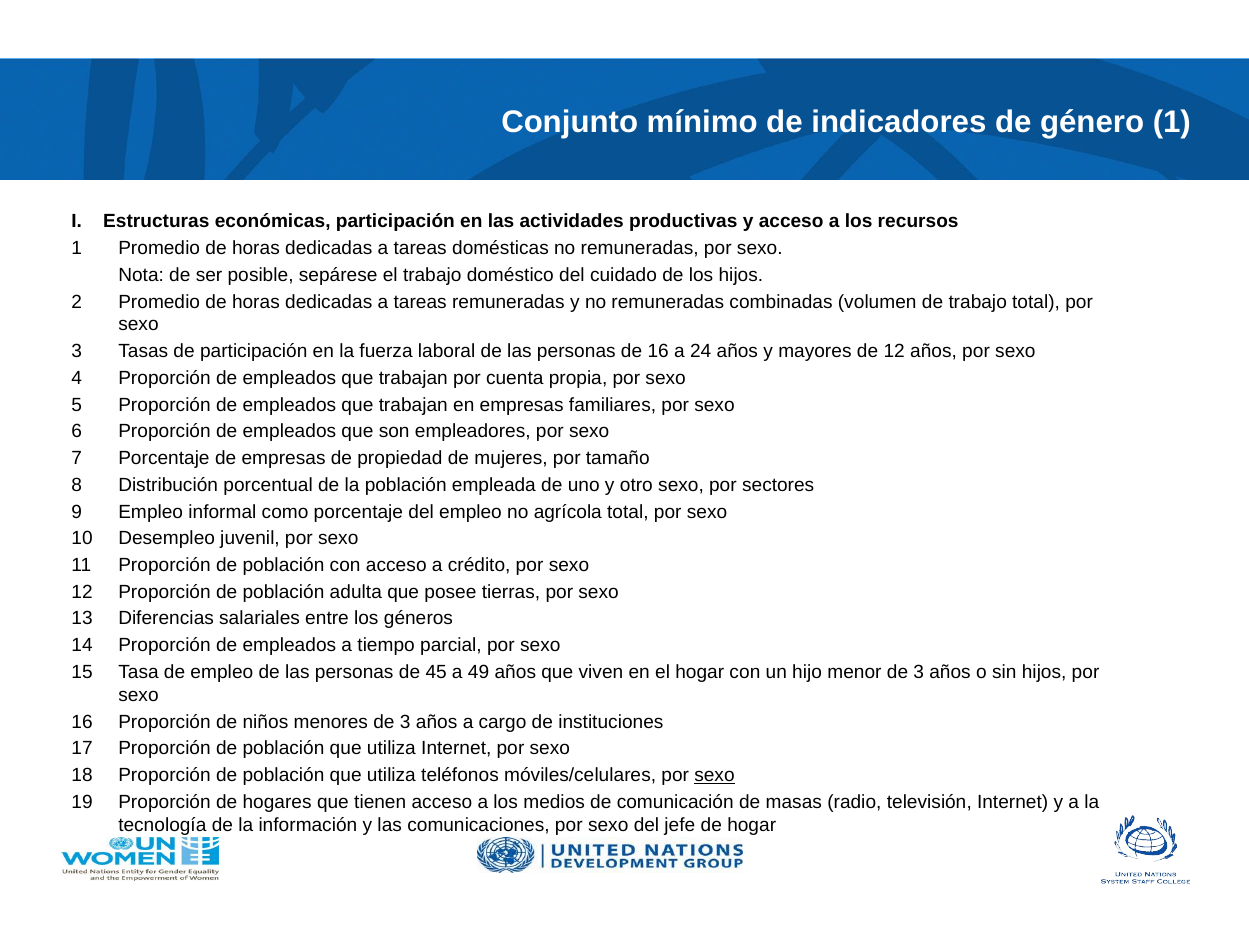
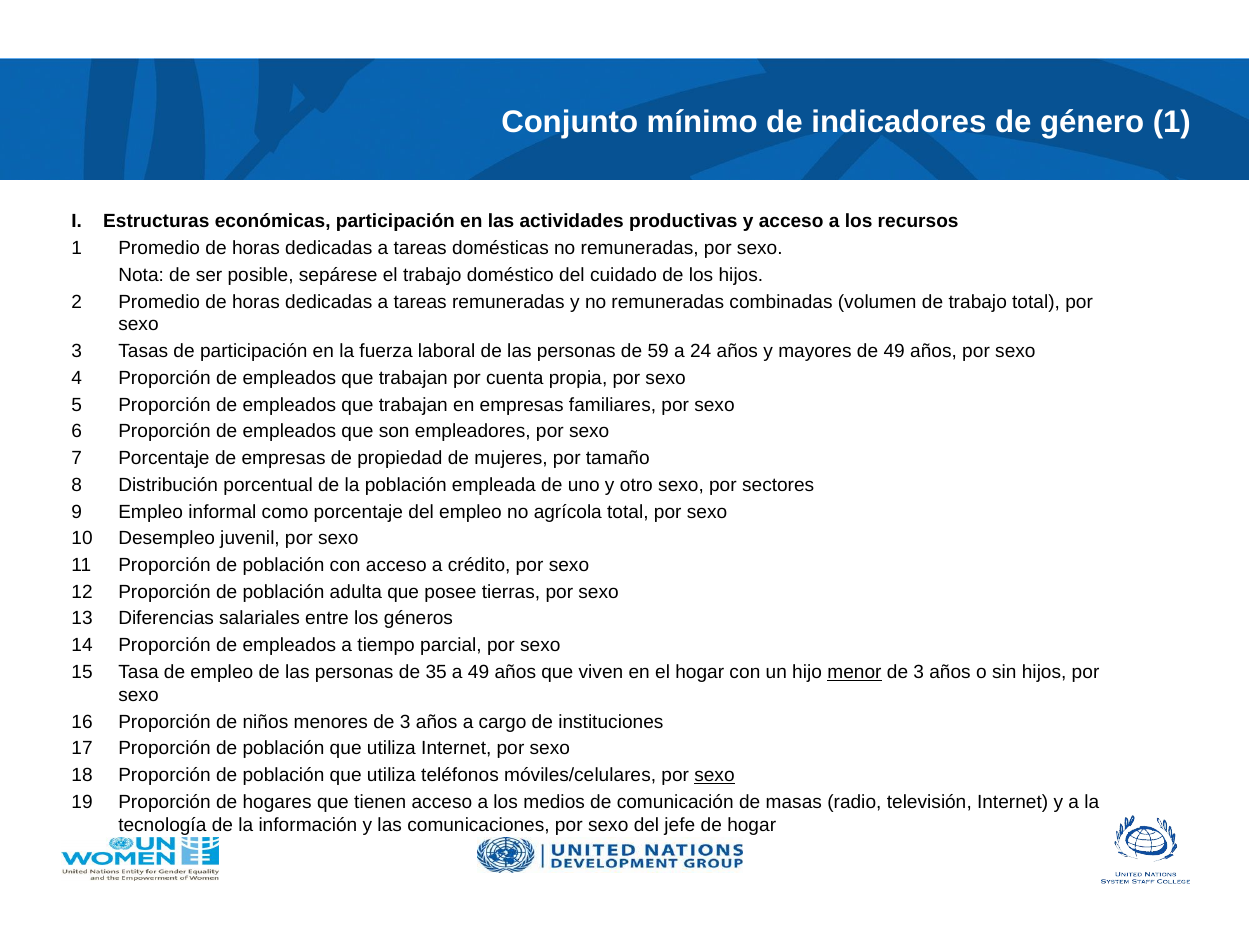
de 16: 16 -> 59
de 12: 12 -> 49
45: 45 -> 35
menor underline: none -> present
